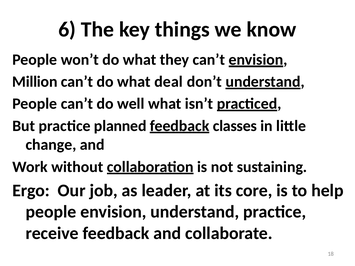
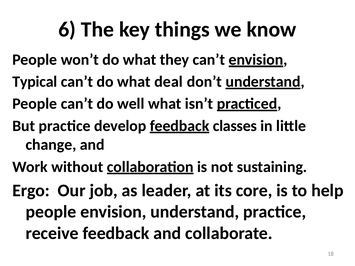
Million: Million -> Typical
planned: planned -> develop
